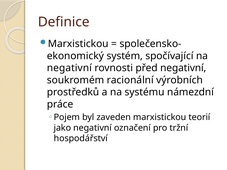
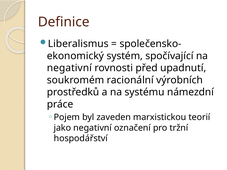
Marxistickou at (78, 44): Marxistickou -> Liberalismus
před negativní: negativní -> upadnutí
